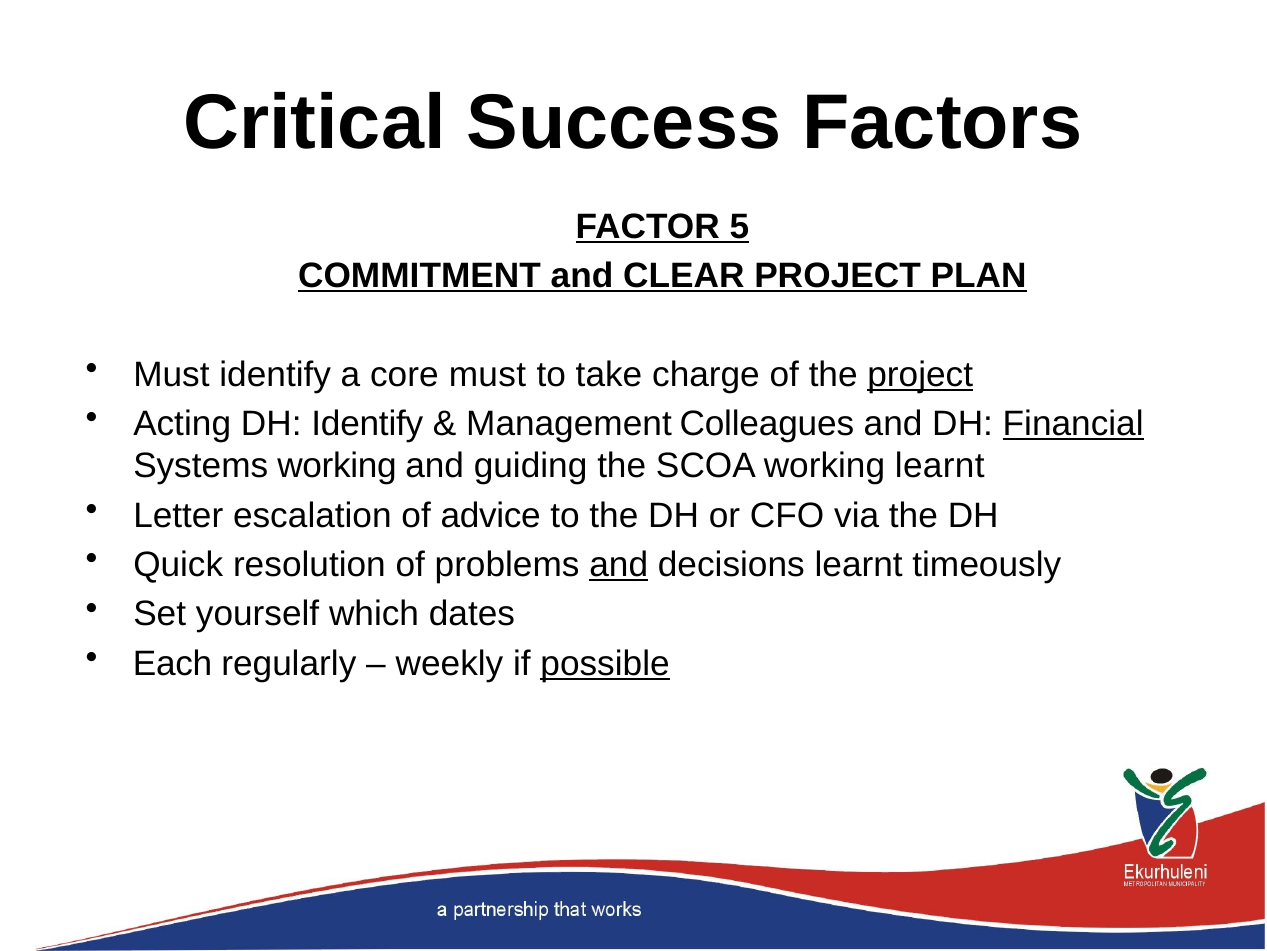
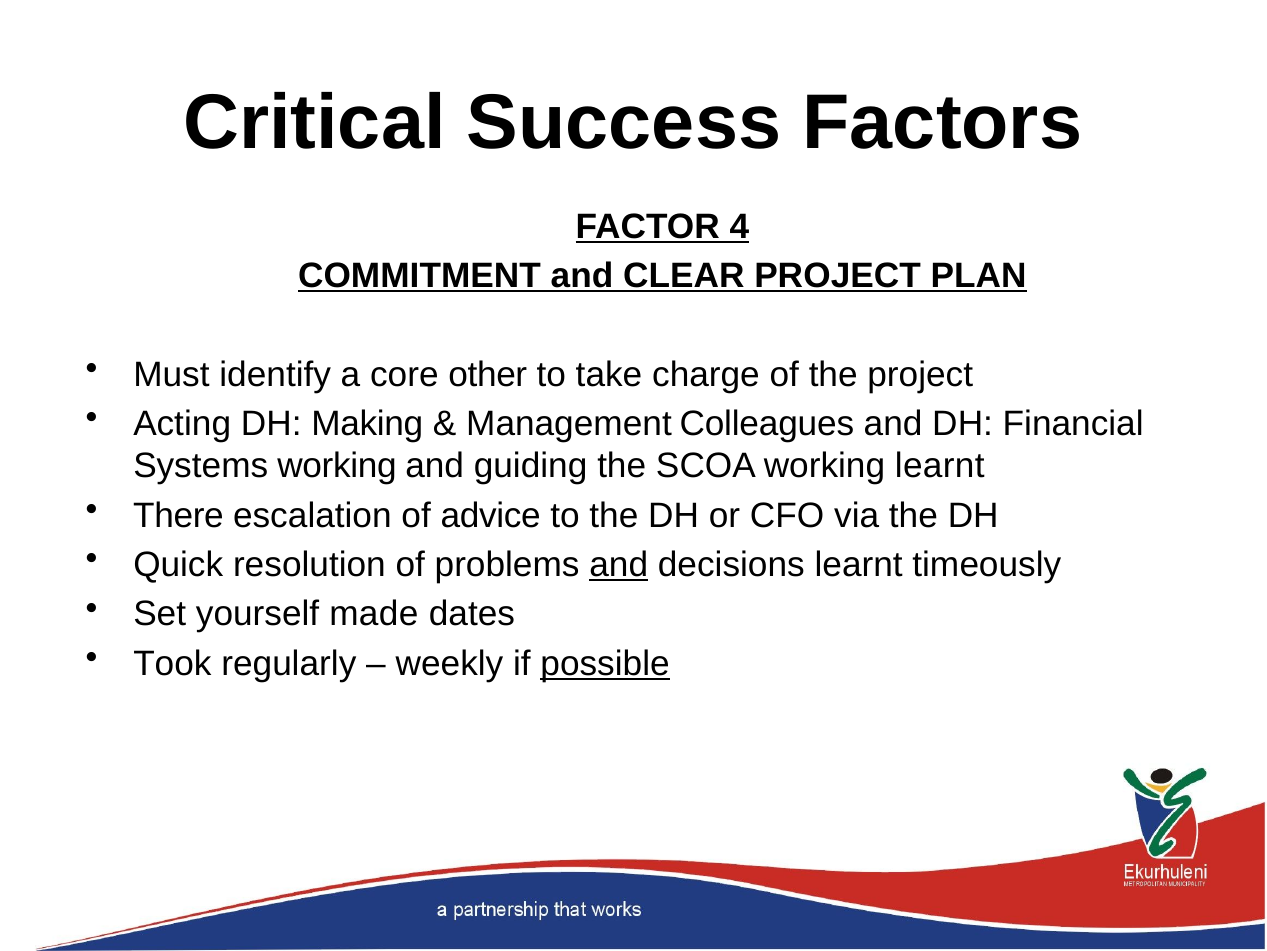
5: 5 -> 4
core must: must -> other
project at (920, 374) underline: present -> none
DH Identify: Identify -> Making
Financial underline: present -> none
Letter: Letter -> There
which: which -> made
Each: Each -> Took
